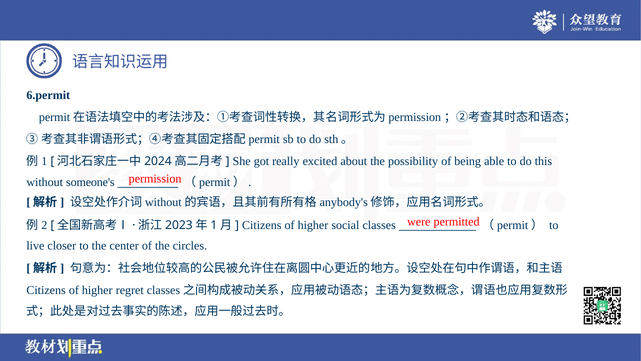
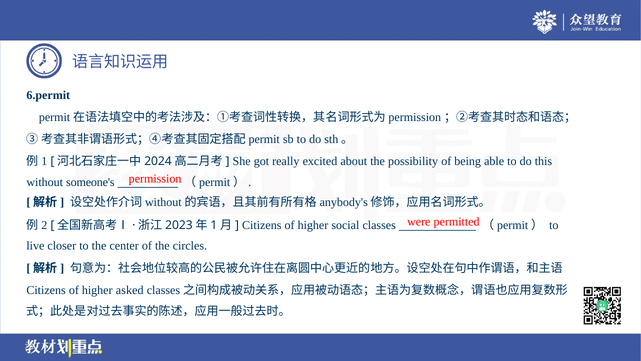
regret: regret -> asked
